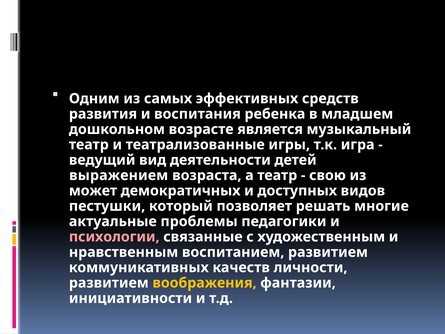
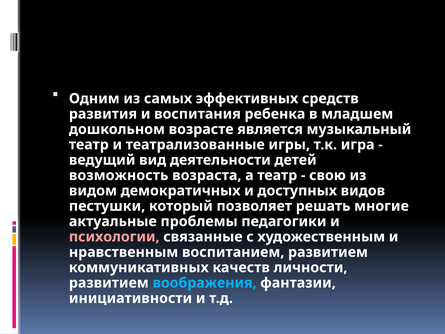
выражением: выражением -> возможность
может: может -> видом
воображения colour: yellow -> light blue
